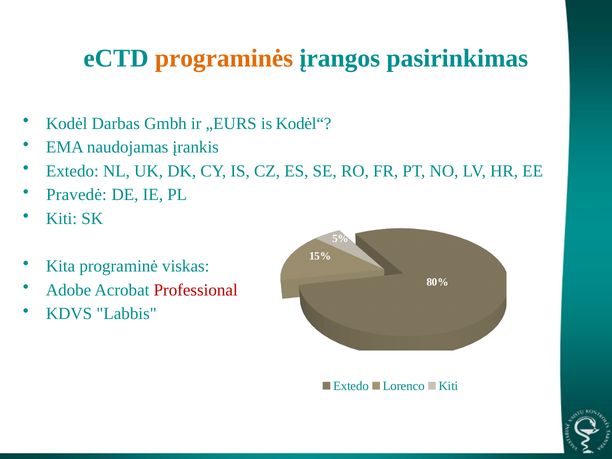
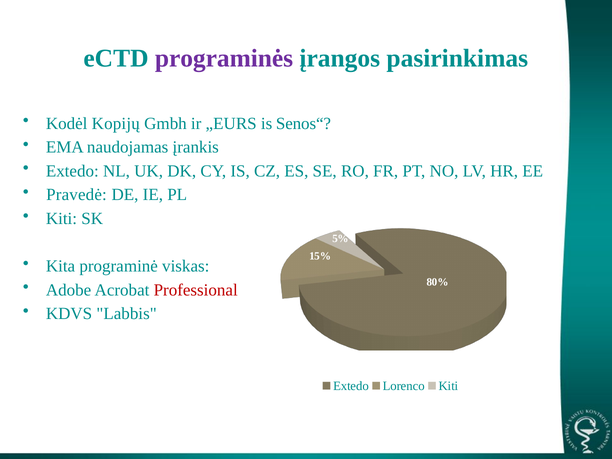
programinės colour: orange -> purple
Darbas: Darbas -> Kopijų
Kodėl“: Kodėl“ -> Senos“
